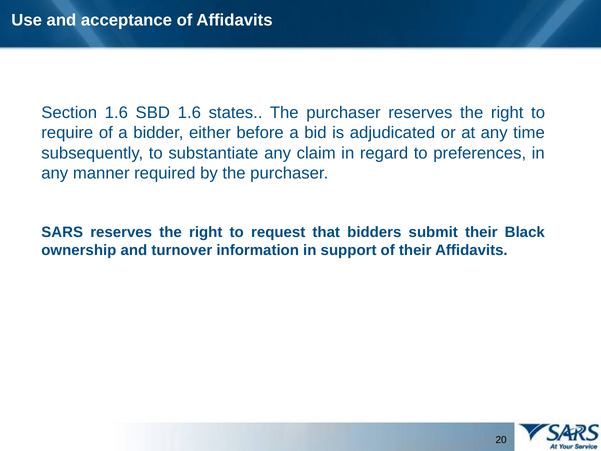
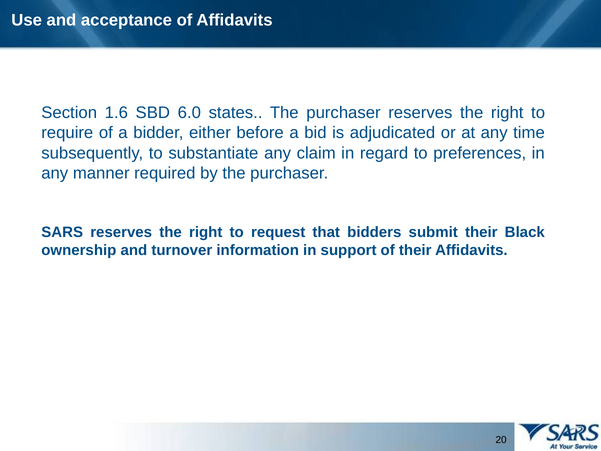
SBD 1.6: 1.6 -> 6.0
